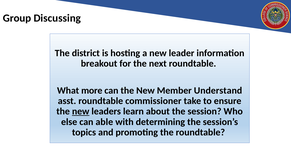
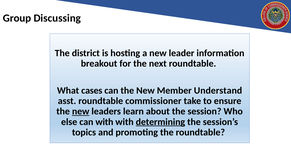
more: more -> cases
can able: able -> with
determining underline: none -> present
